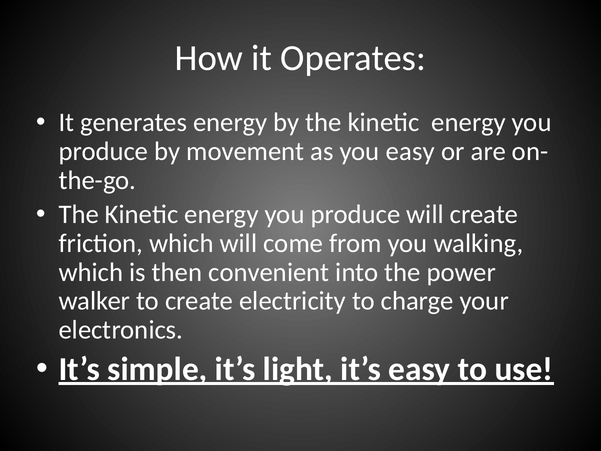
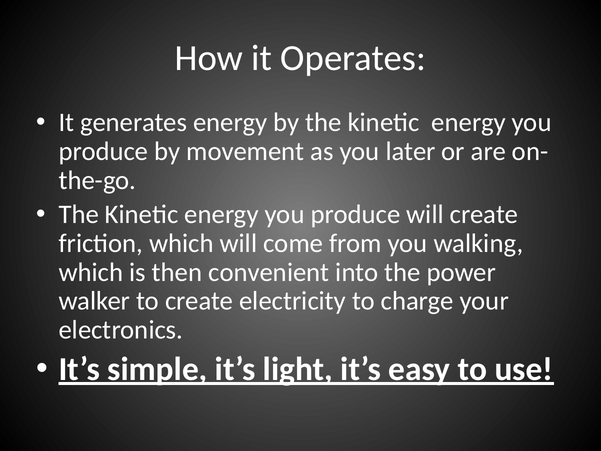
you easy: easy -> later
